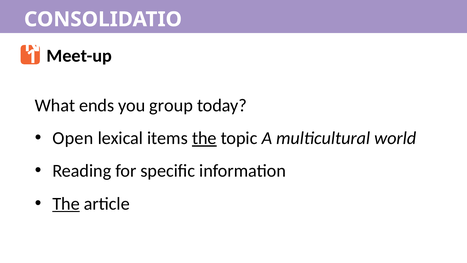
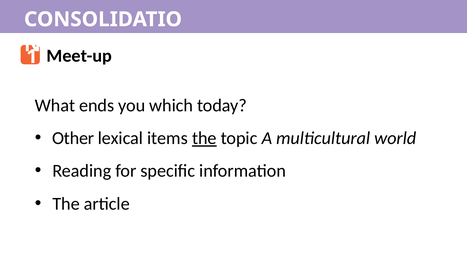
group: group -> which
Open: Open -> Other
The at (66, 203) underline: present -> none
